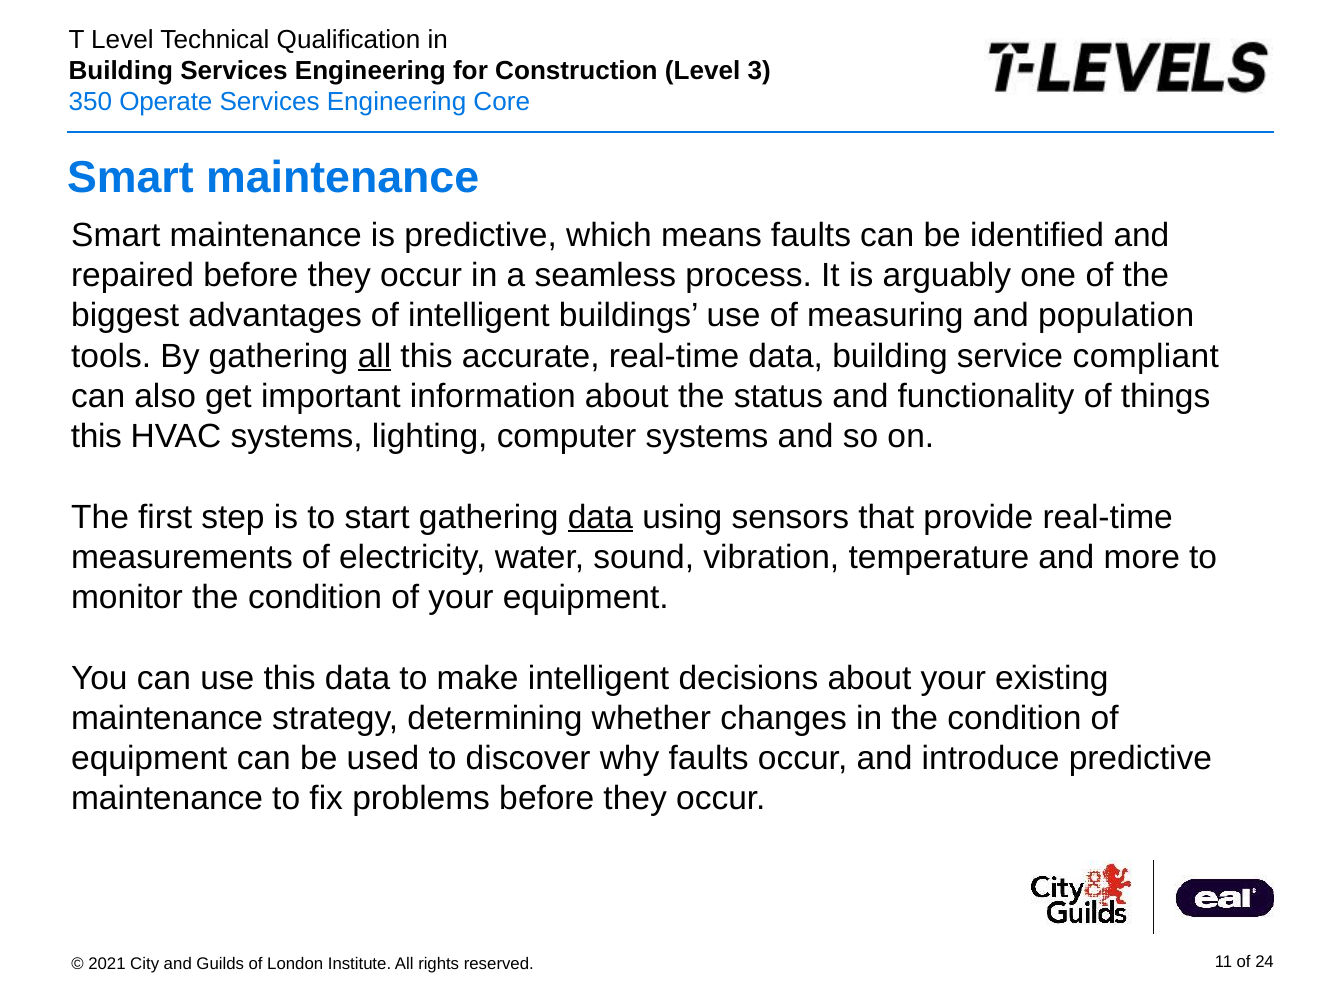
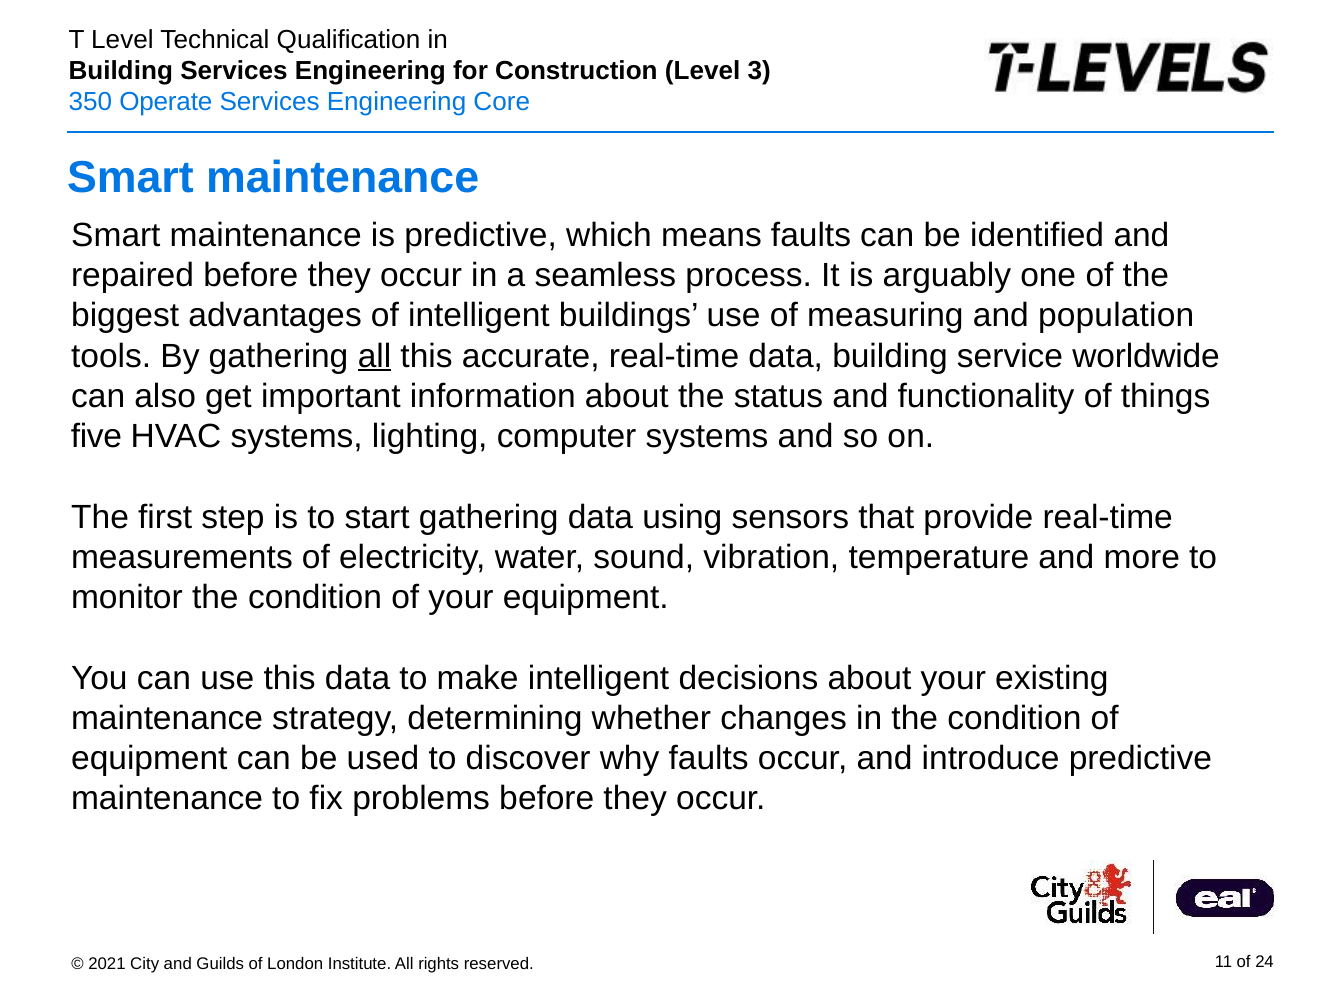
compliant: compliant -> worldwide
this at (96, 436): this -> five
data at (600, 517) underline: present -> none
